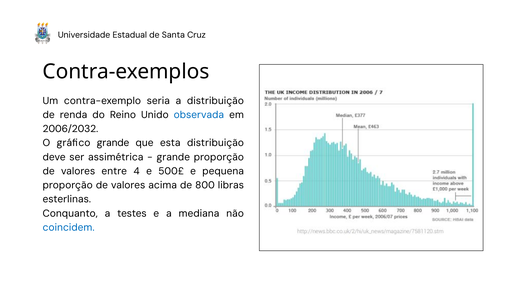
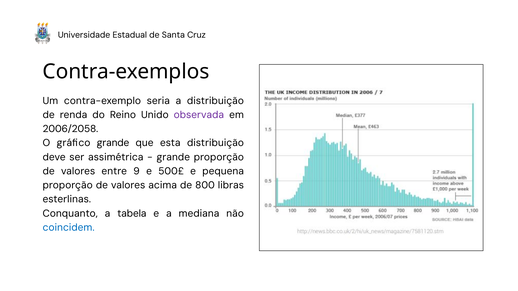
observada colour: blue -> purple
2006/2032: 2006/2032 -> 2006/2058
4: 4 -> 9
testes: testes -> tabela
